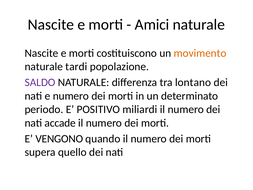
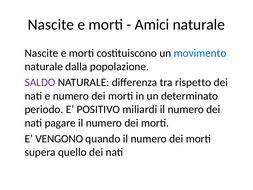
movimento colour: orange -> blue
tardi: tardi -> dalla
lontano: lontano -> rispetto
accade: accade -> pagare
